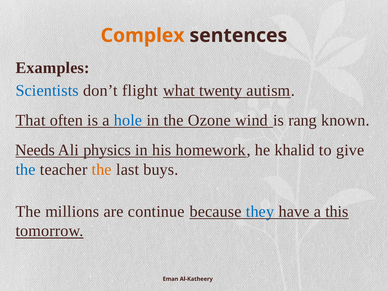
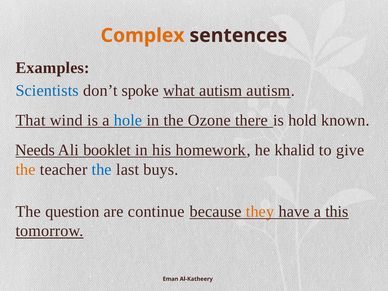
flight: flight -> spoke
what twenty: twenty -> autism
often: often -> wind
wind: wind -> there
rang: rang -> hold
physics: physics -> booklet
the at (25, 169) colour: blue -> orange
the at (102, 169) colour: orange -> blue
millions: millions -> question
they colour: blue -> orange
